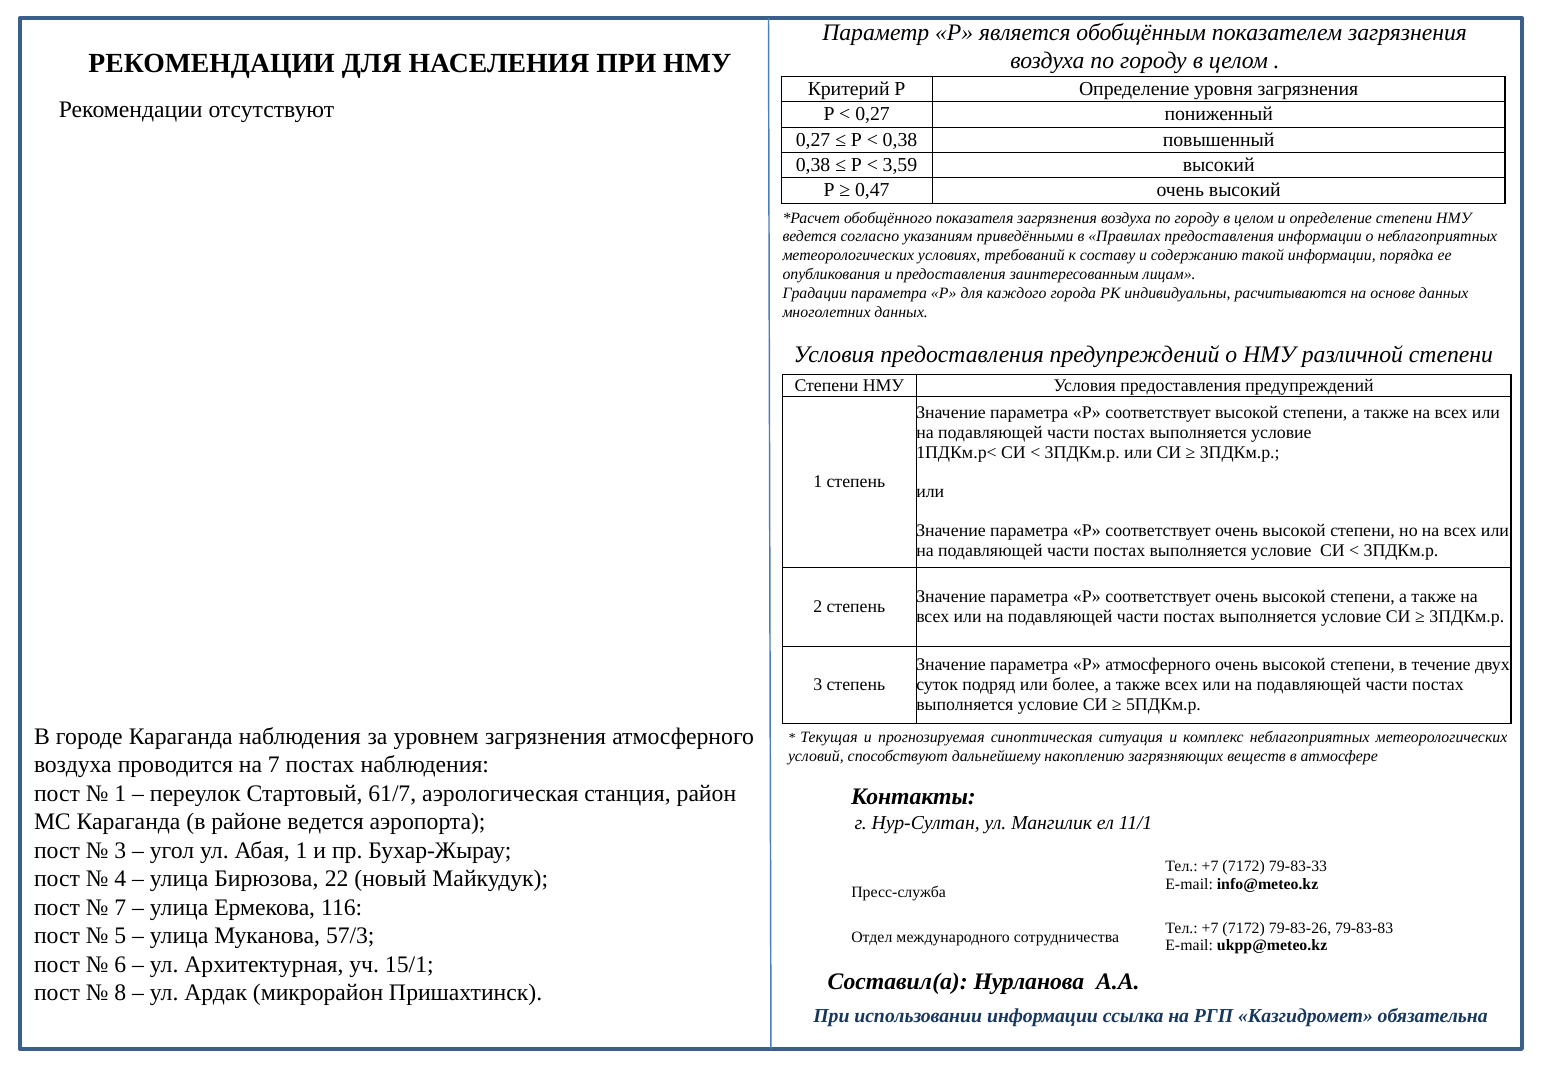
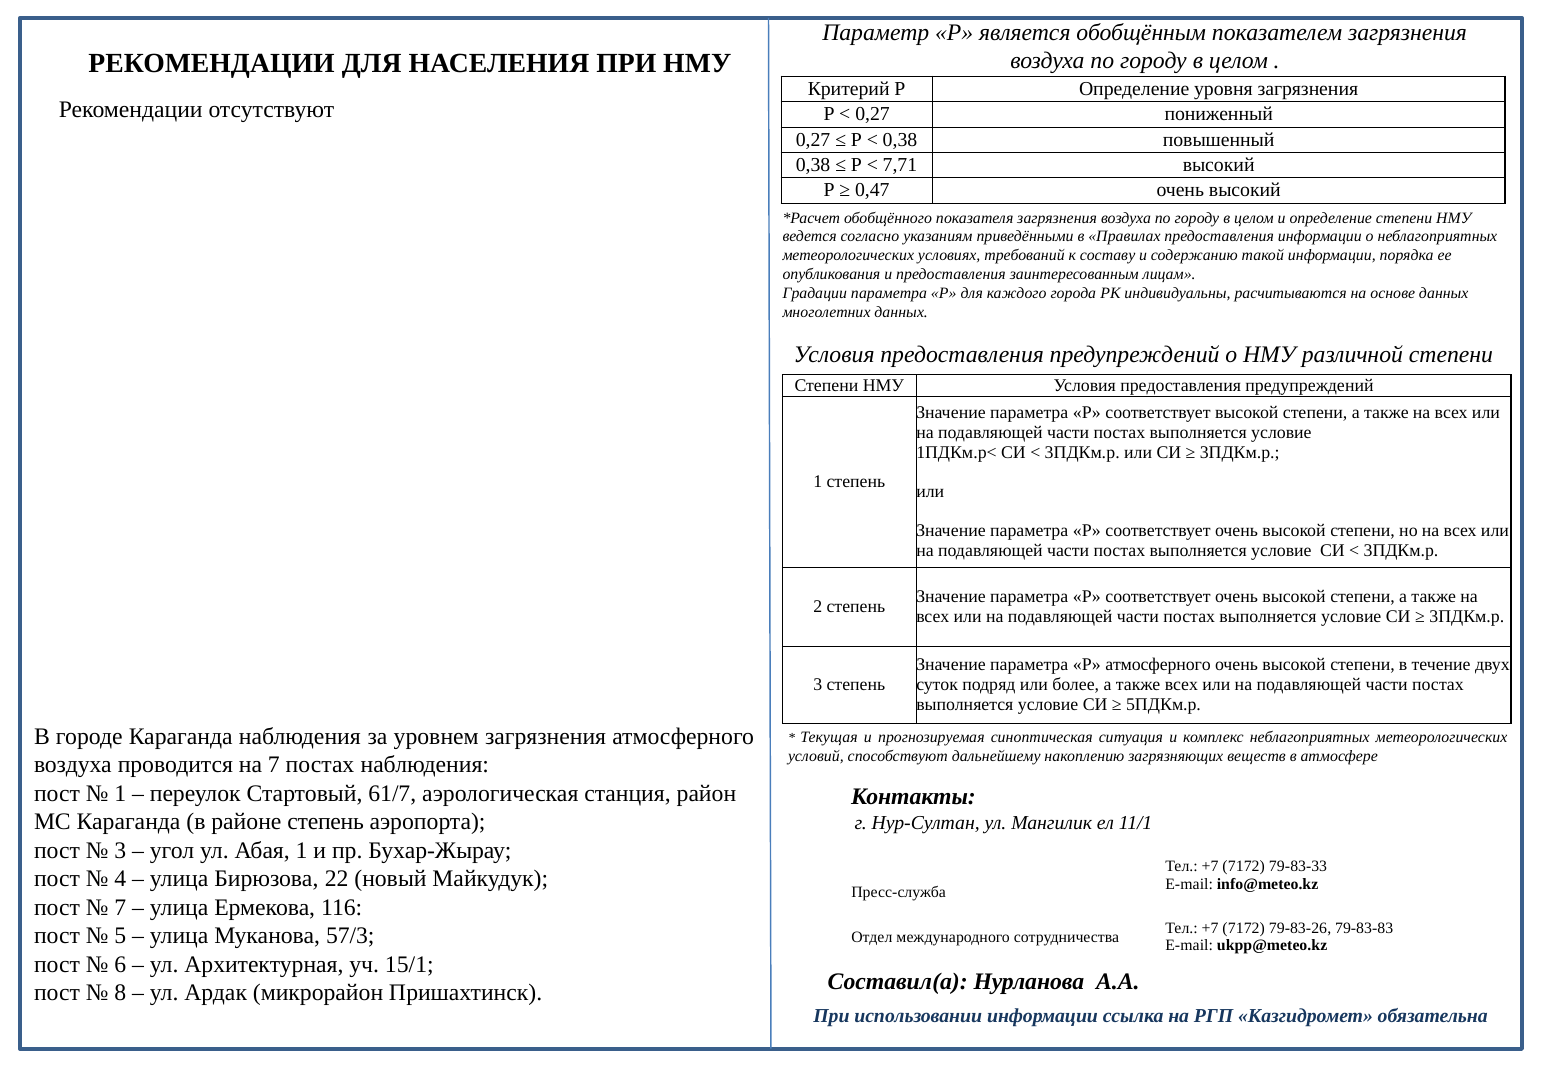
3,59: 3,59 -> 7,71
районе ведется: ведется -> степень
